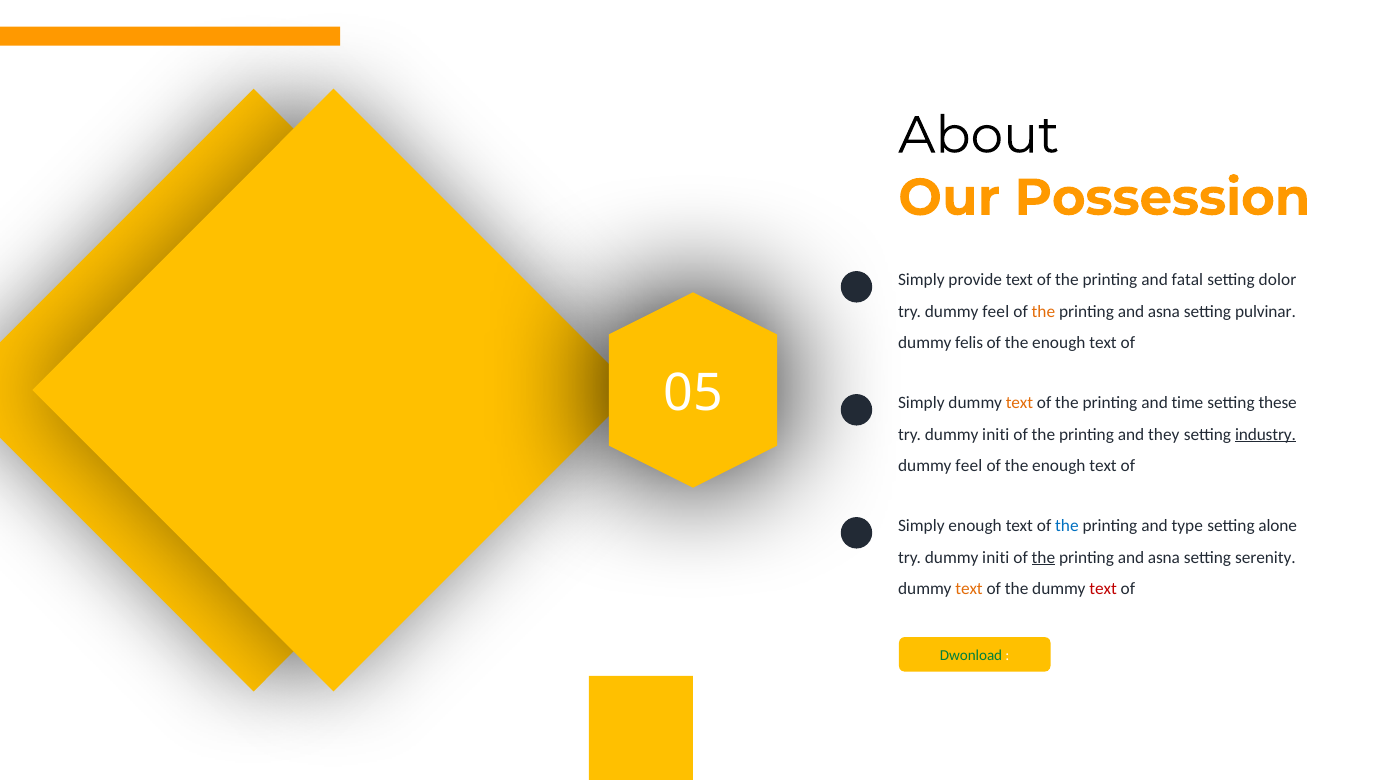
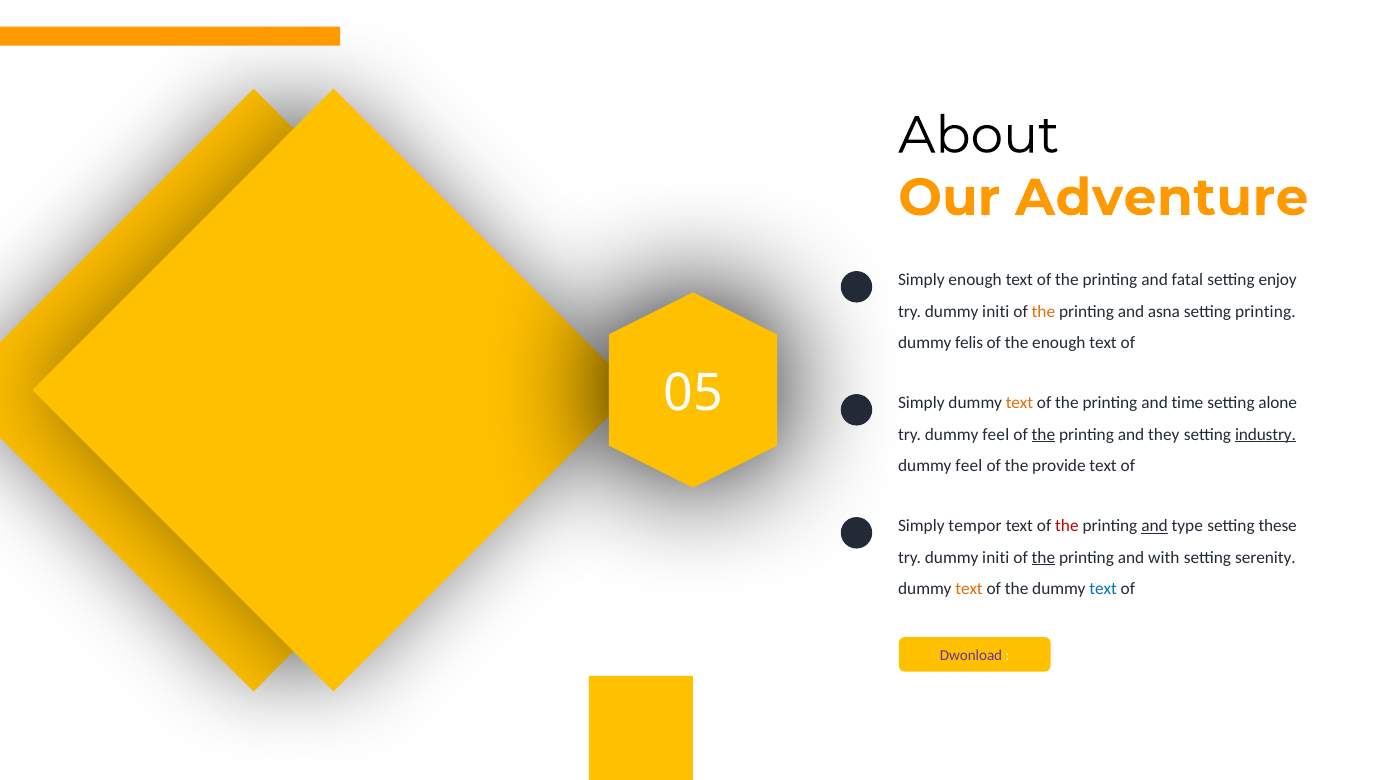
Possession: Possession -> Adventure
Simply provide: provide -> enough
dolor: dolor -> enjoy
feel at (996, 311): feel -> initi
setting pulvinar: pulvinar -> printing
these: these -> alone
initi at (996, 434): initi -> feel
the at (1043, 434) underline: none -> present
enough at (1059, 465): enough -> provide
Simply enough: enough -> tempor
the at (1067, 526) colour: blue -> red
and at (1155, 526) underline: none -> present
alone: alone -> these
asna at (1164, 557): asna -> with
text at (1103, 588) colour: red -> blue
Dwonload colour: green -> purple
